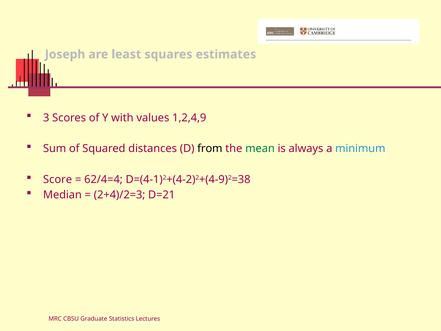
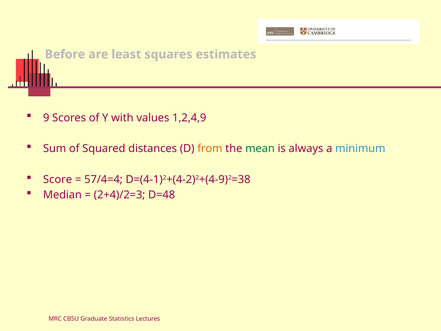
Joseph: Joseph -> Before
3: 3 -> 9
from colour: black -> orange
62/4=4: 62/4=4 -> 57/4=4
D=21: D=21 -> D=48
